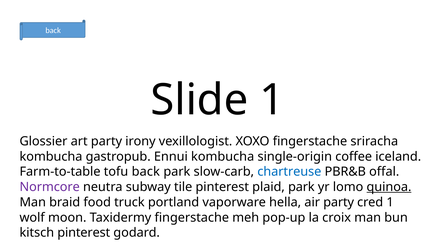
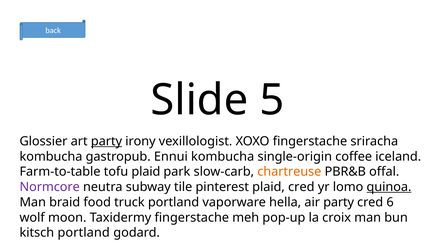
Slide 1: 1 -> 5
party at (106, 141) underline: none -> present
tofu back: back -> plaid
chartreuse colour: blue -> orange
plaid park: park -> cred
cred 1: 1 -> 6
kitsch pinterest: pinterest -> portland
